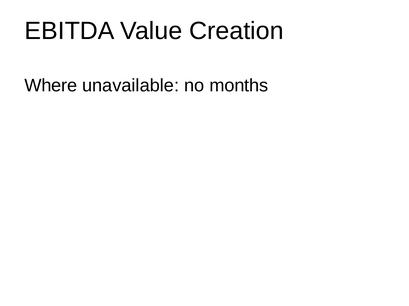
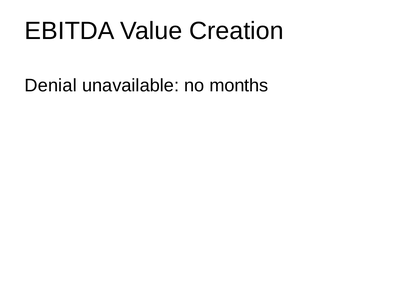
Where: Where -> Denial
